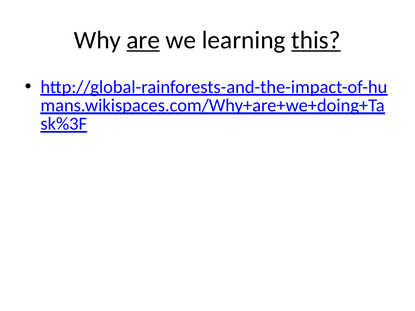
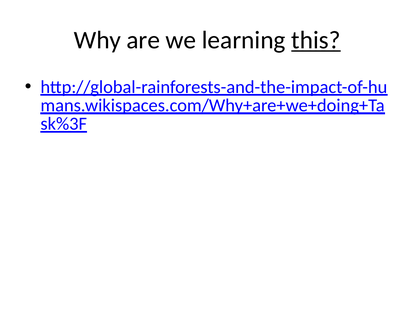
are underline: present -> none
